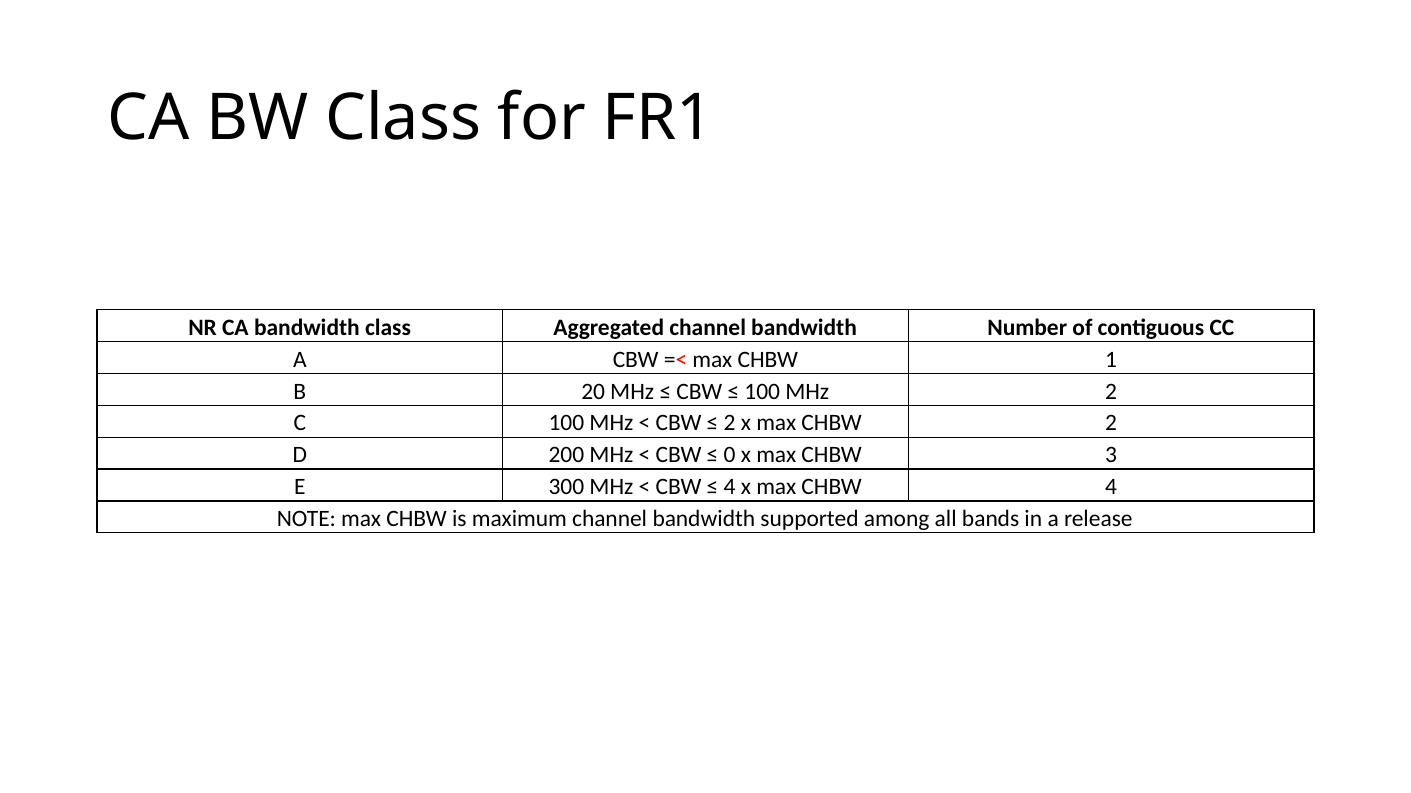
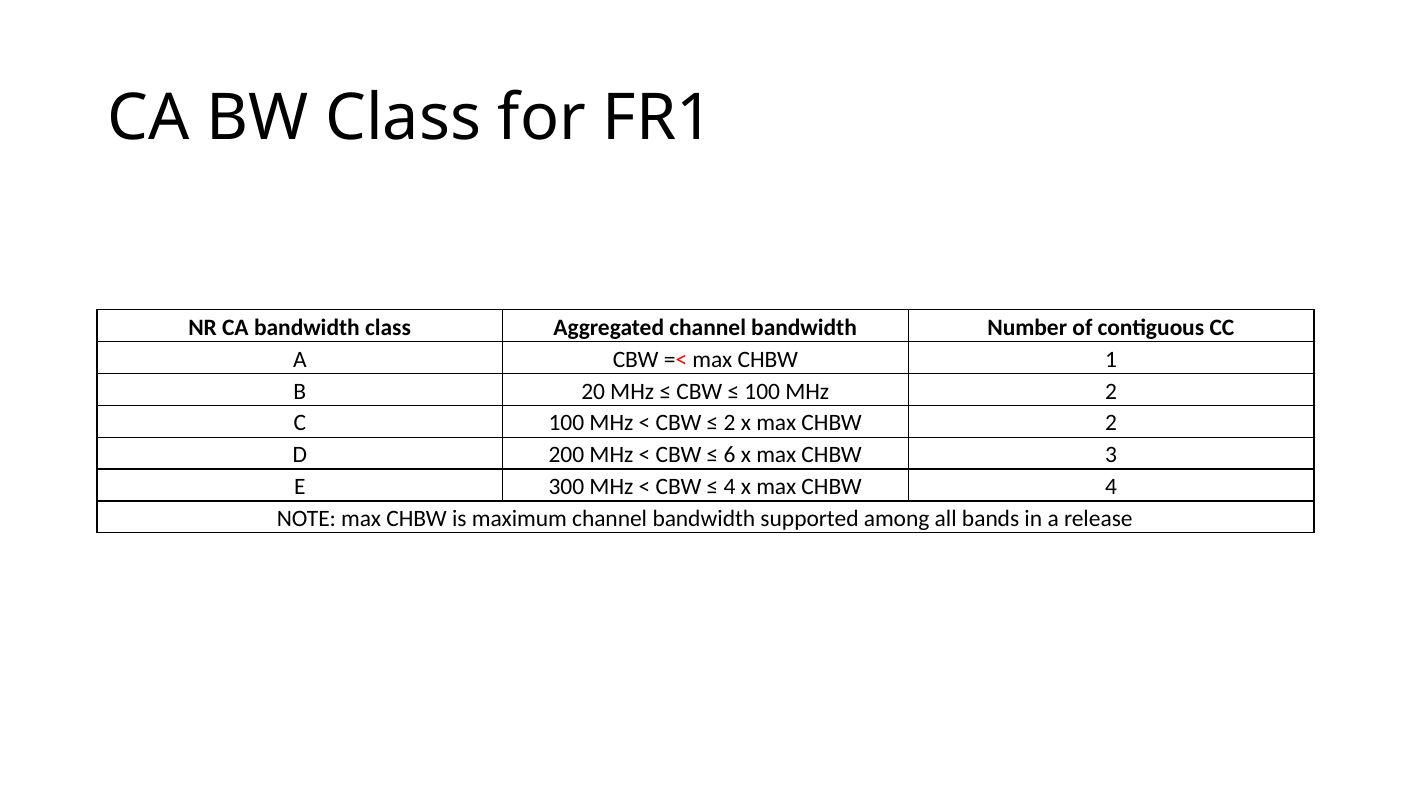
0: 0 -> 6
